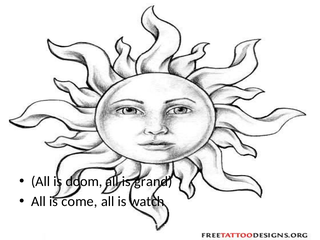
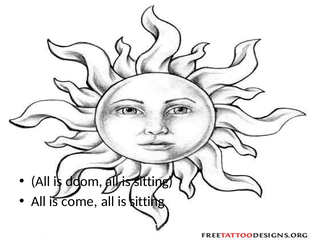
grand at (153, 181): grand -> sitting
watch at (147, 201): watch -> sitting
